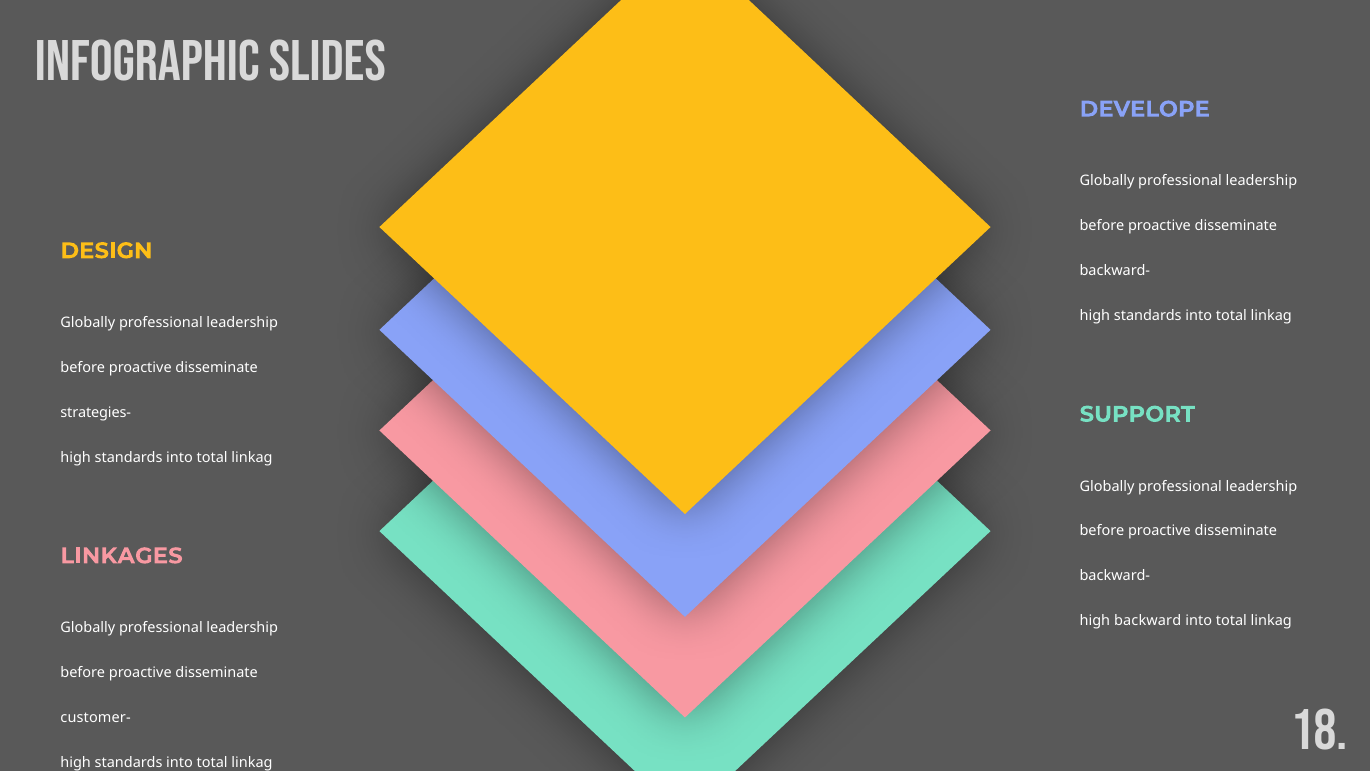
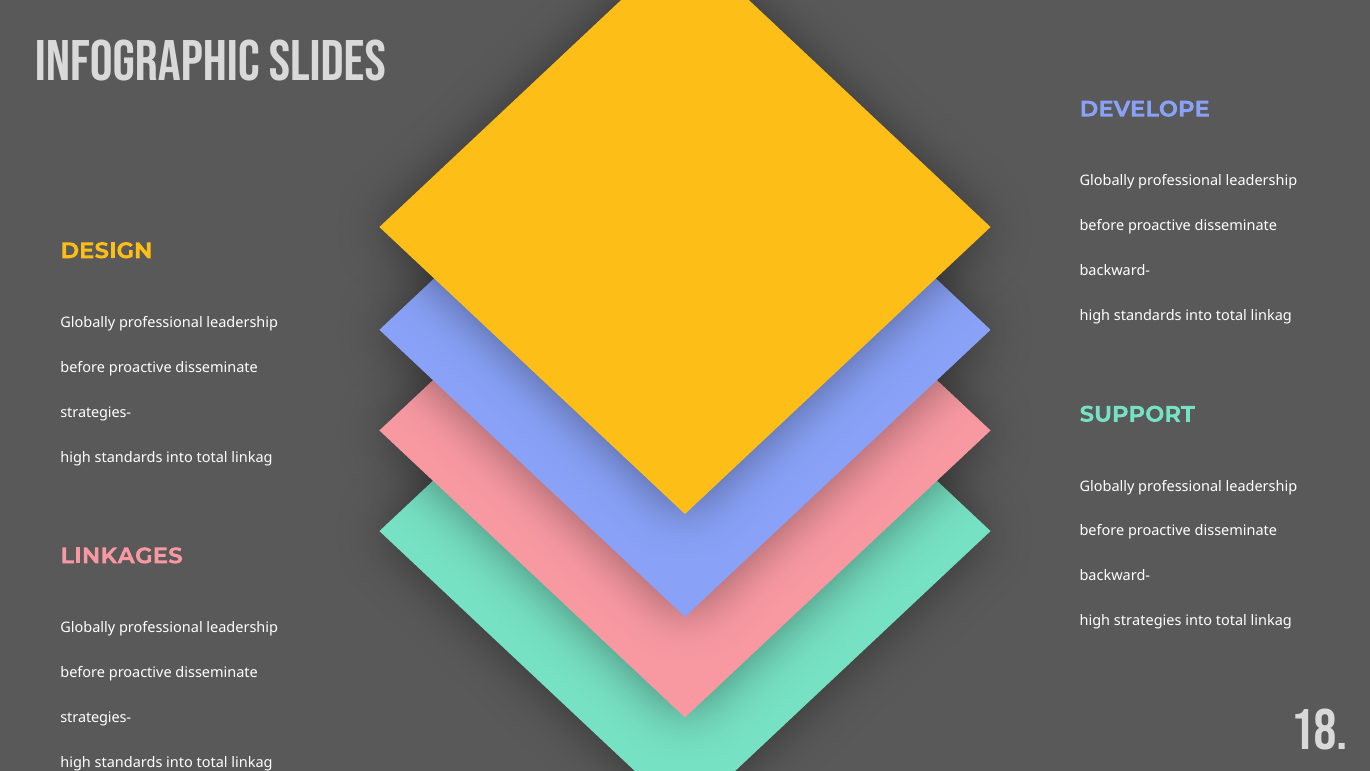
backward: backward -> strategies
customer- at (96, 718): customer- -> strategies-
